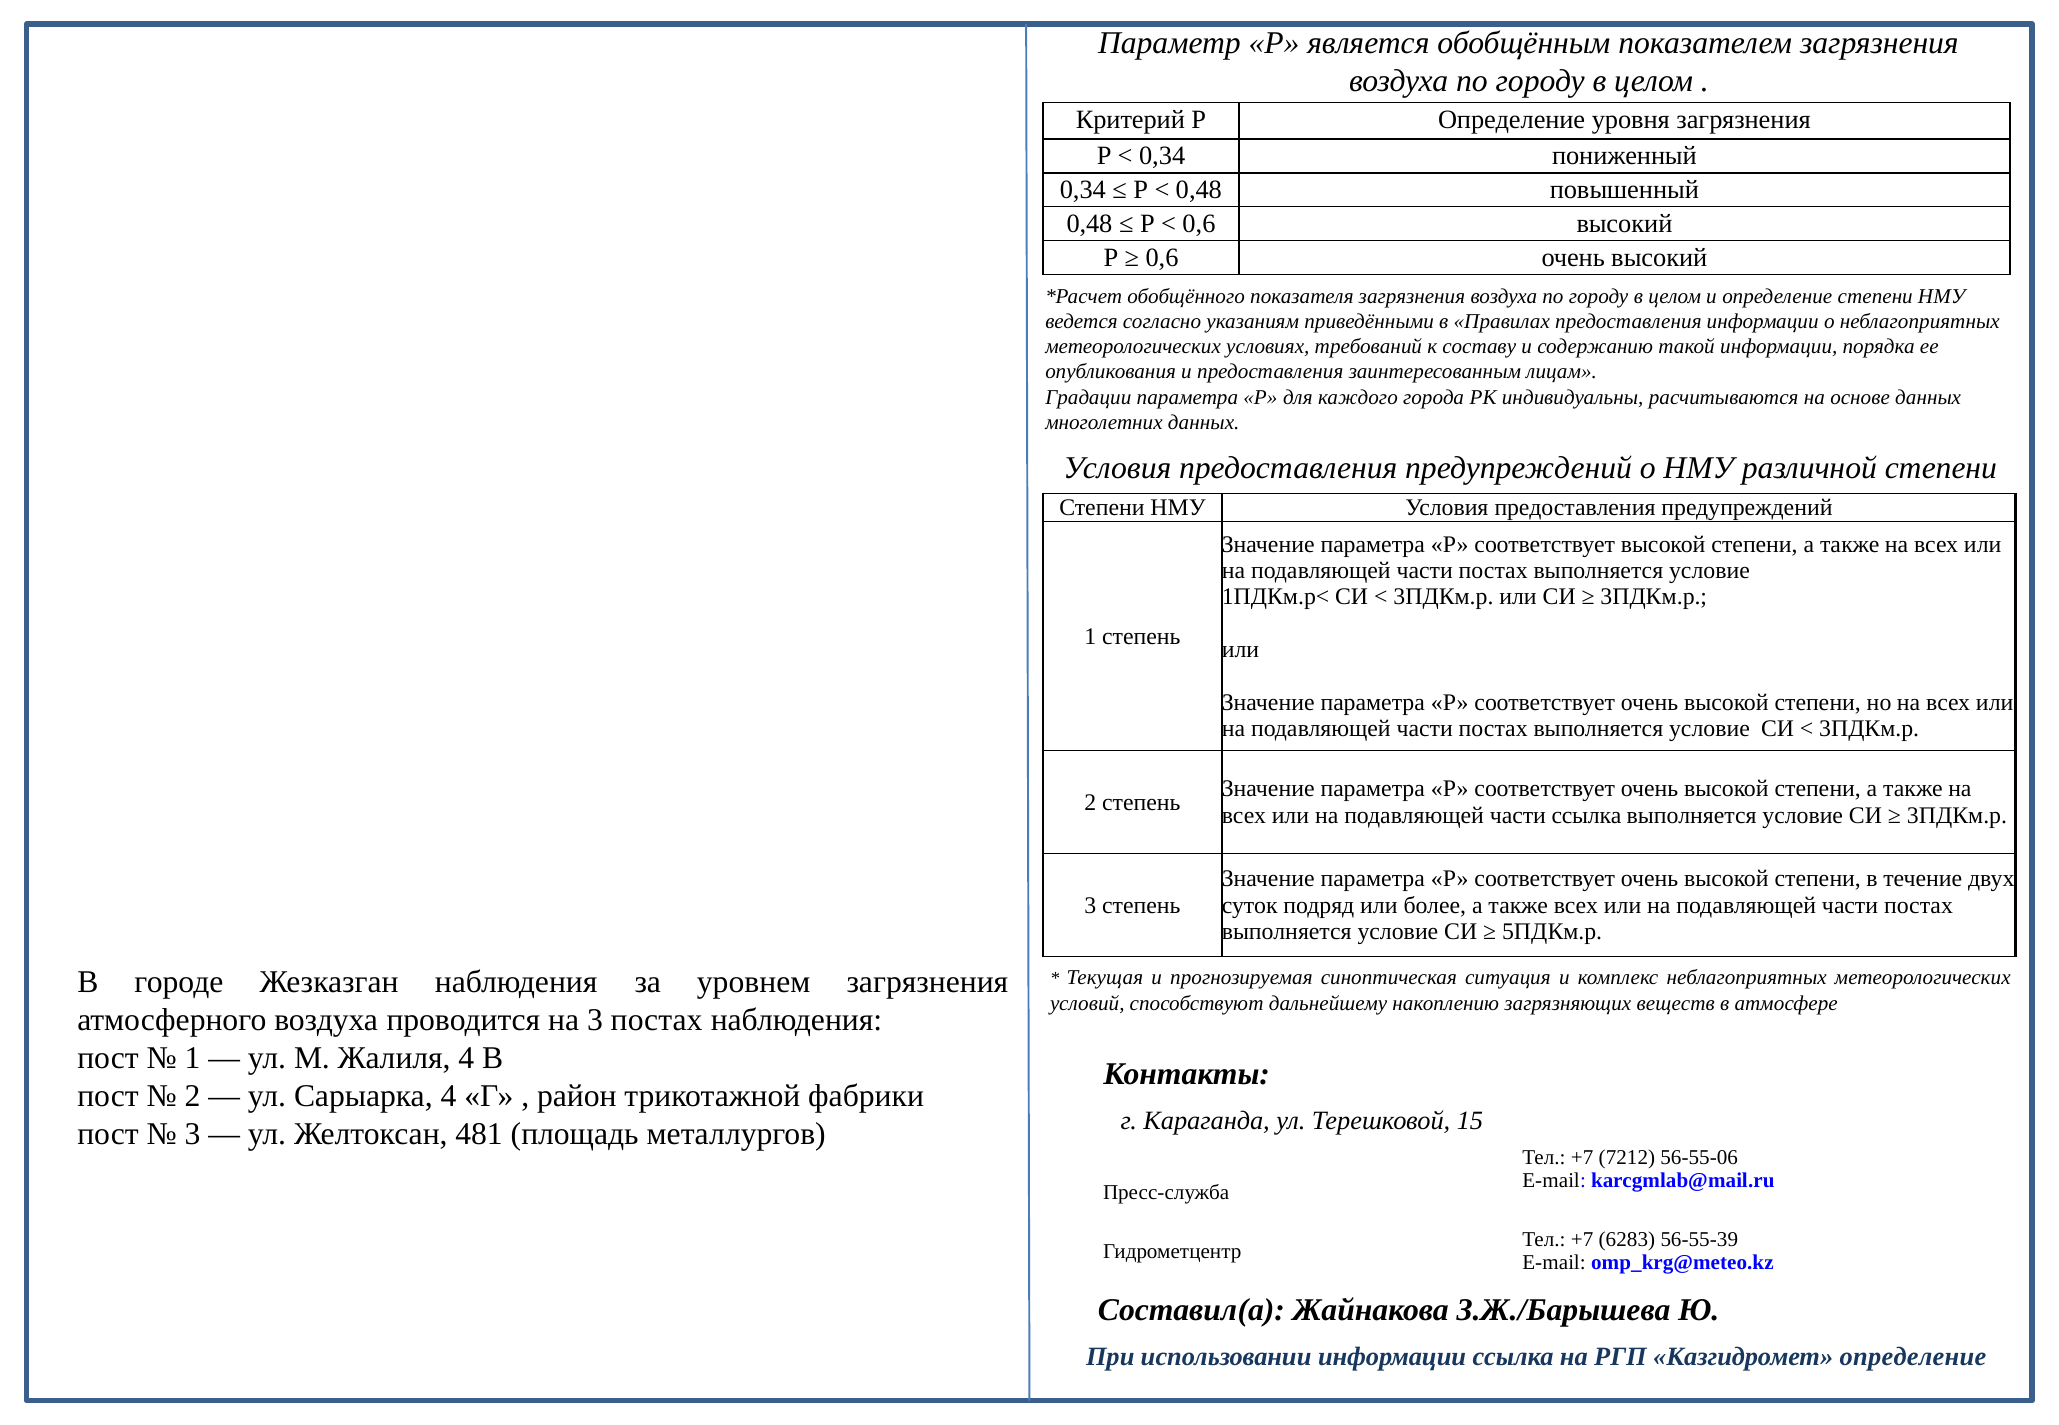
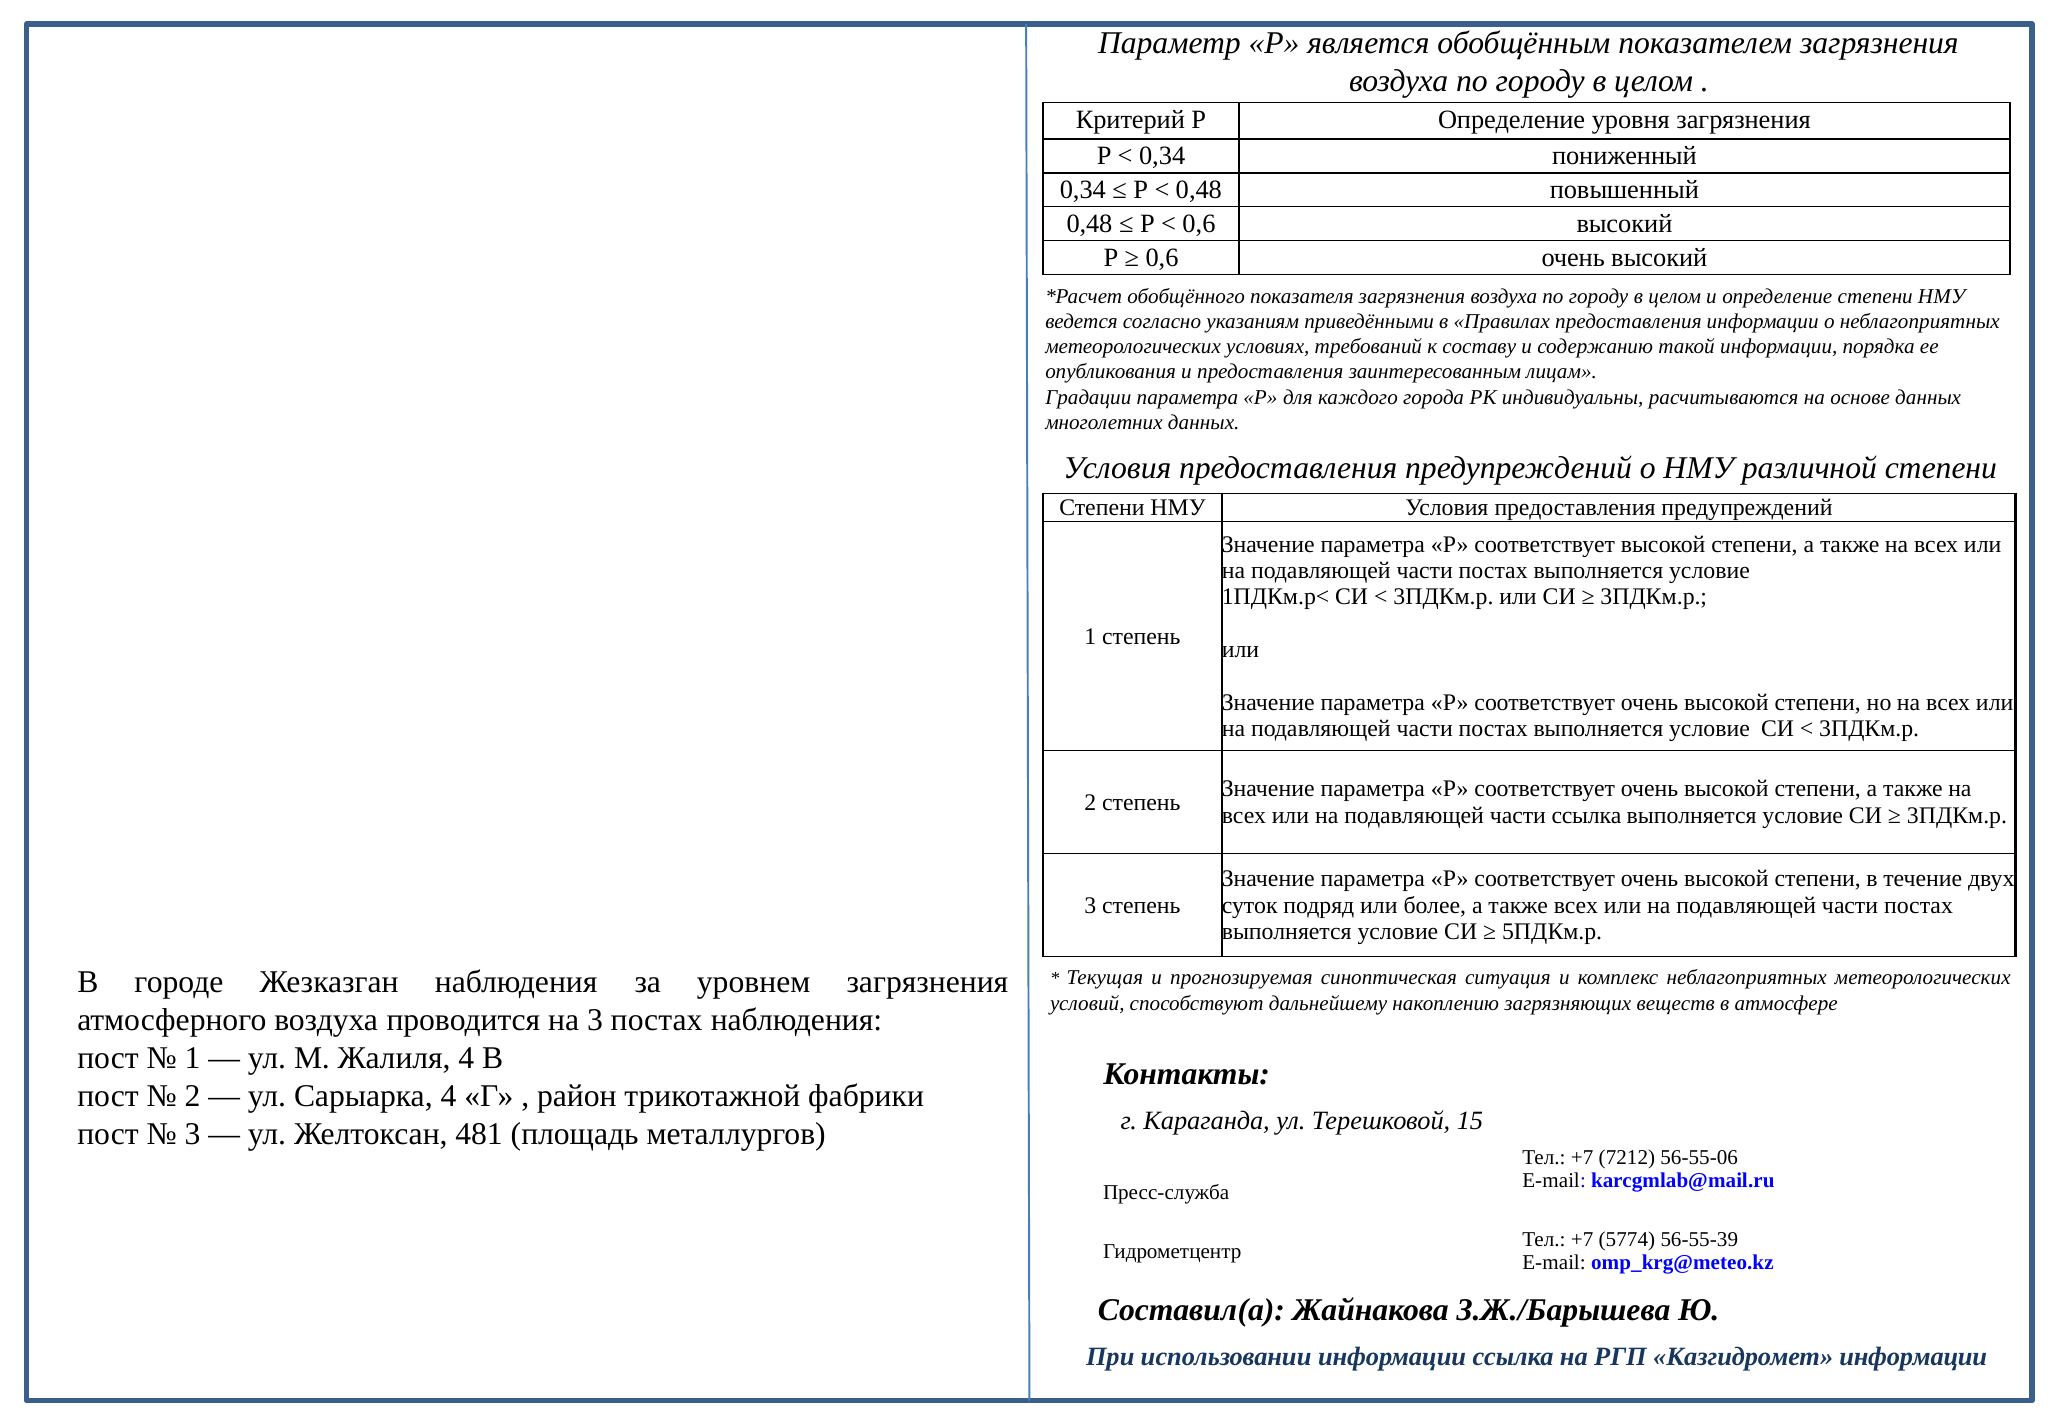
6283: 6283 -> 5774
Казгидромет определение: определение -> информации
